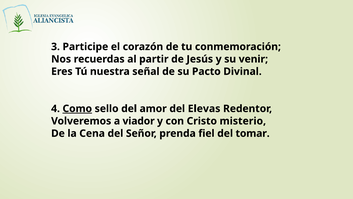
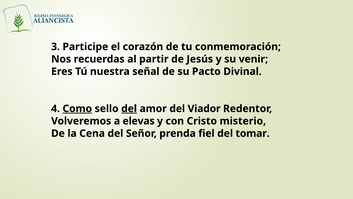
del at (129, 108) underline: none -> present
Elevas: Elevas -> Viador
viador: viador -> elevas
